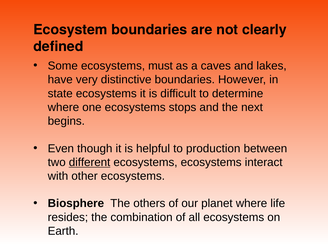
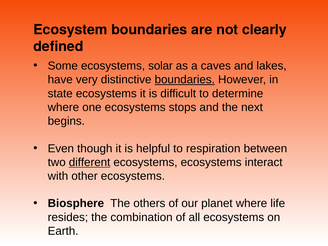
must: must -> solar
boundaries at (185, 80) underline: none -> present
production: production -> respiration
